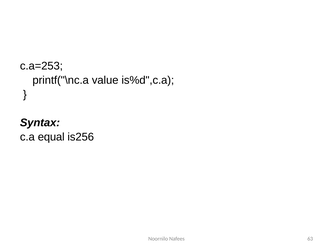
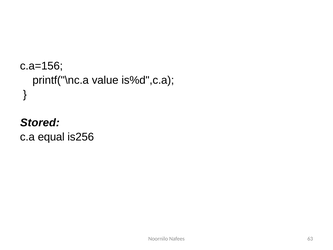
c.a=253: c.a=253 -> c.a=156
Syntax: Syntax -> Stored
